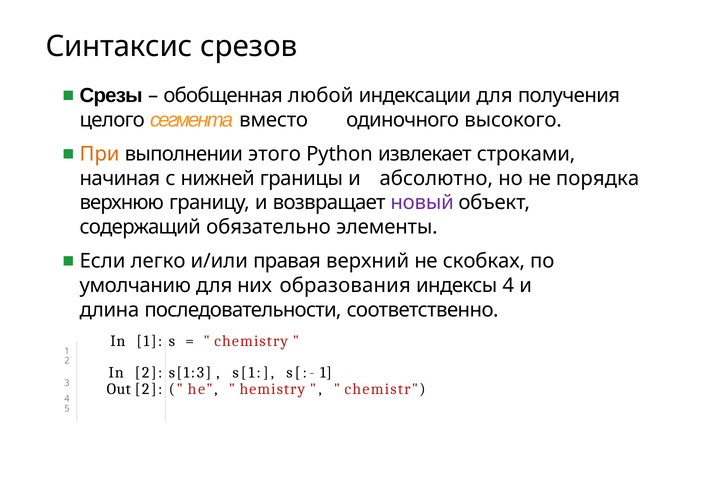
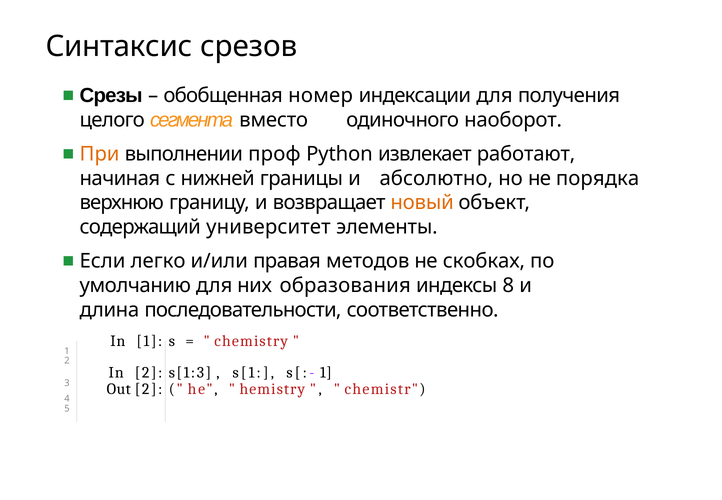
любой: любой -> номер
высокого: высокого -> наоборот
этого: этого -> проф
строками: строками -> работают
новый colour: purple -> orange
обязательно: обязательно -> университет
верхний: верхний -> методов
индексы 4: 4 -> 8
